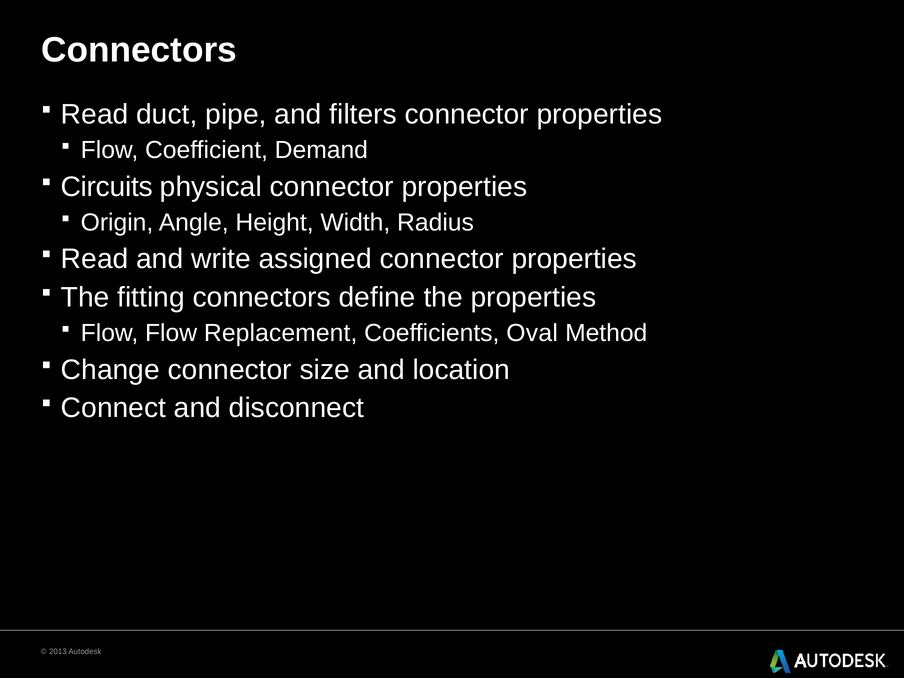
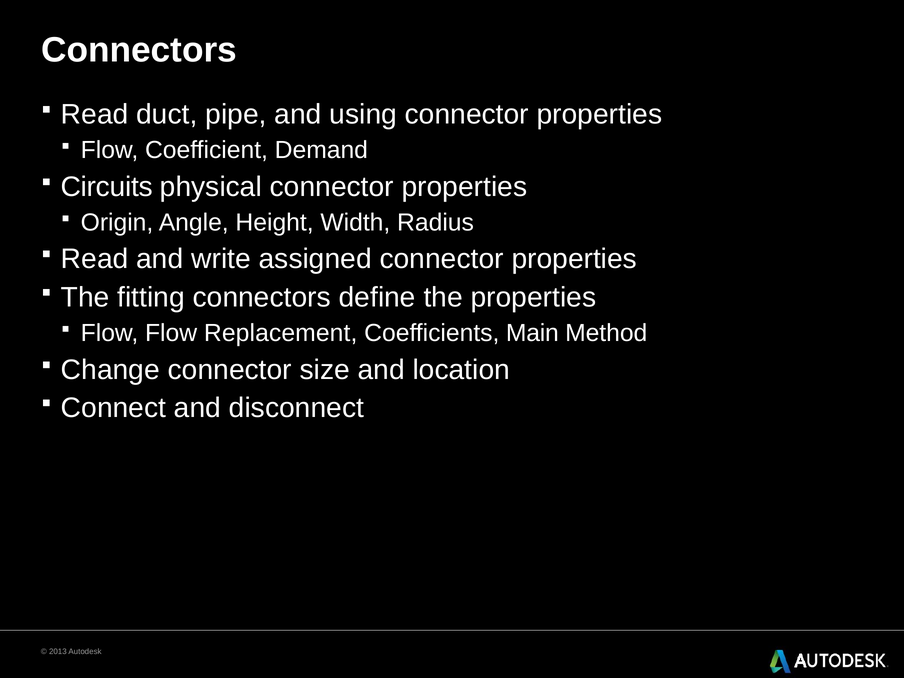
filters: filters -> using
Oval: Oval -> Main
